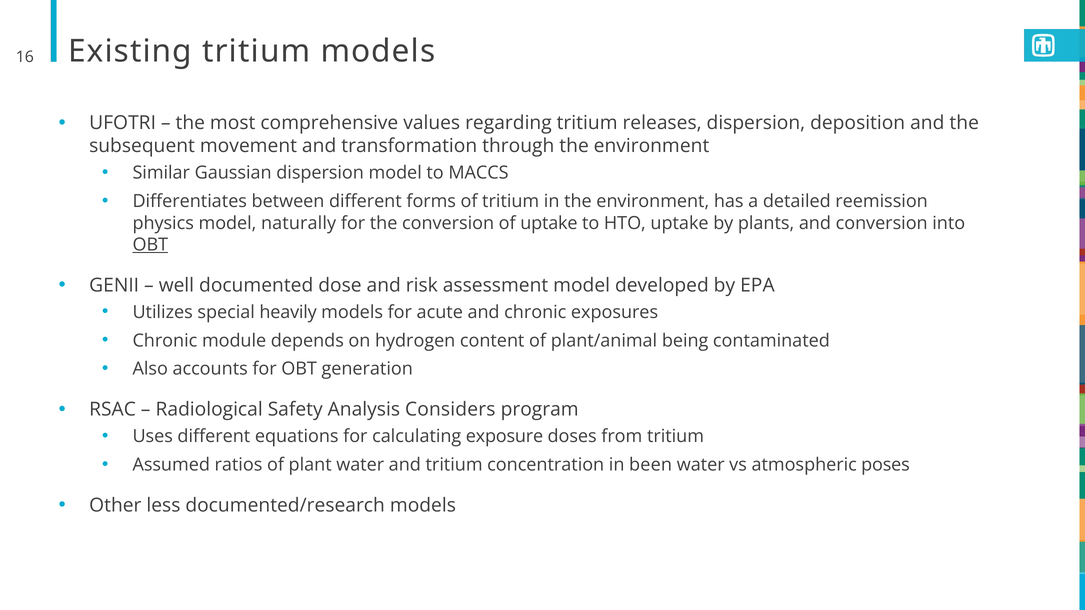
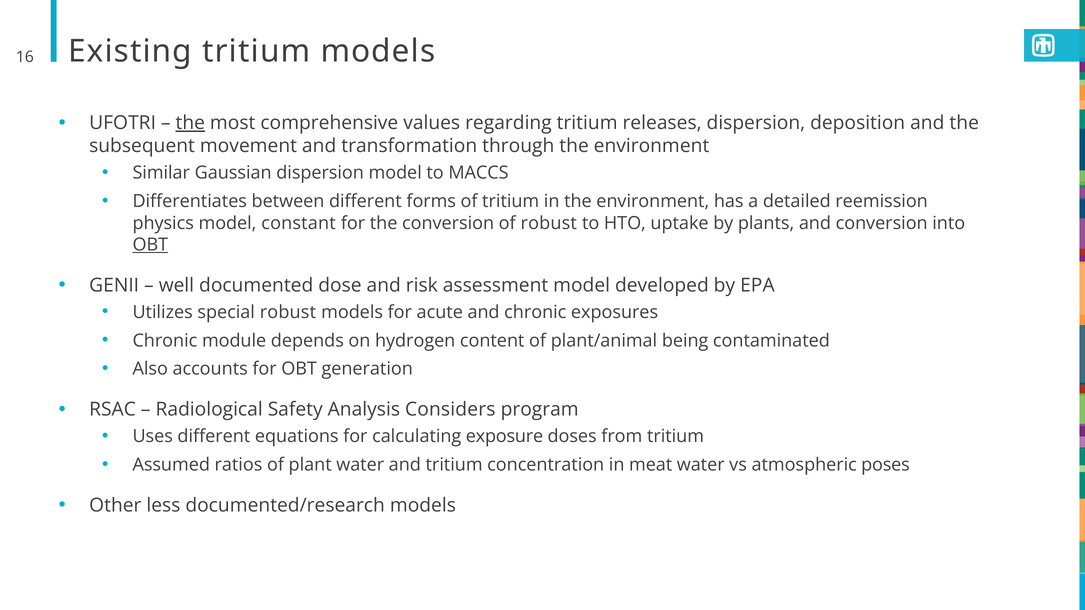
the at (190, 123) underline: none -> present
naturally: naturally -> constant
of uptake: uptake -> robust
special heavily: heavily -> robust
been: been -> meat
